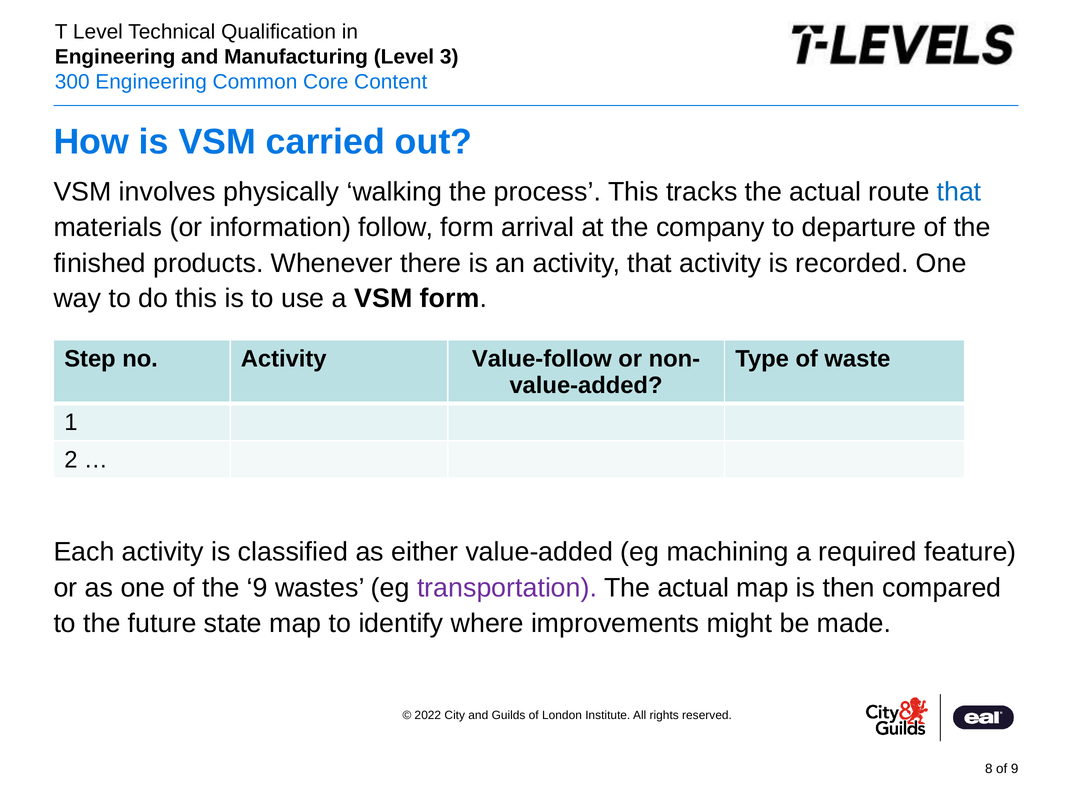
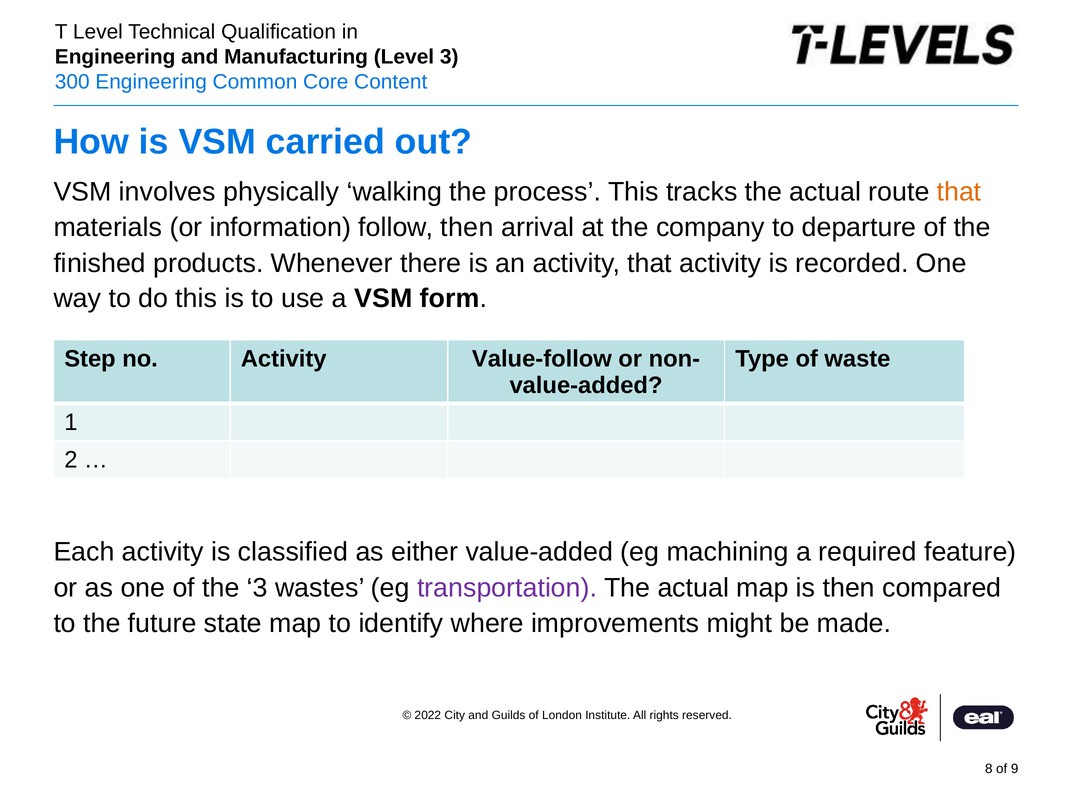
that at (959, 192) colour: blue -> orange
follow form: form -> then
the 9: 9 -> 3
